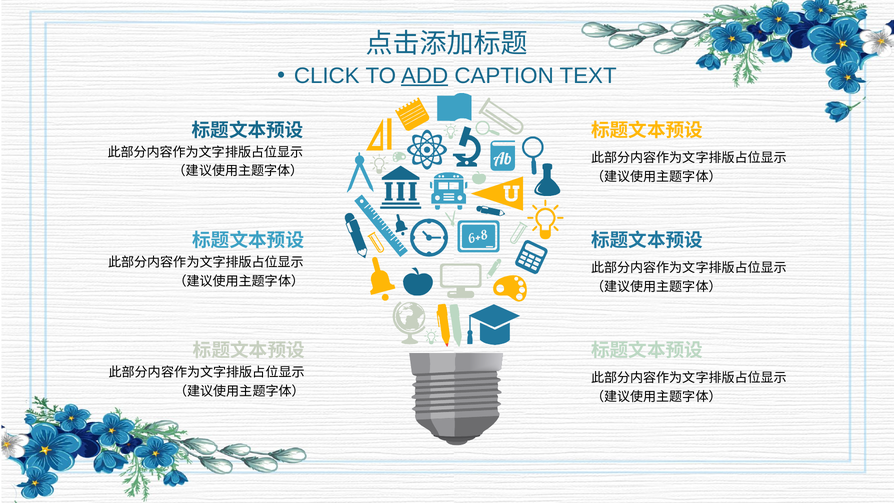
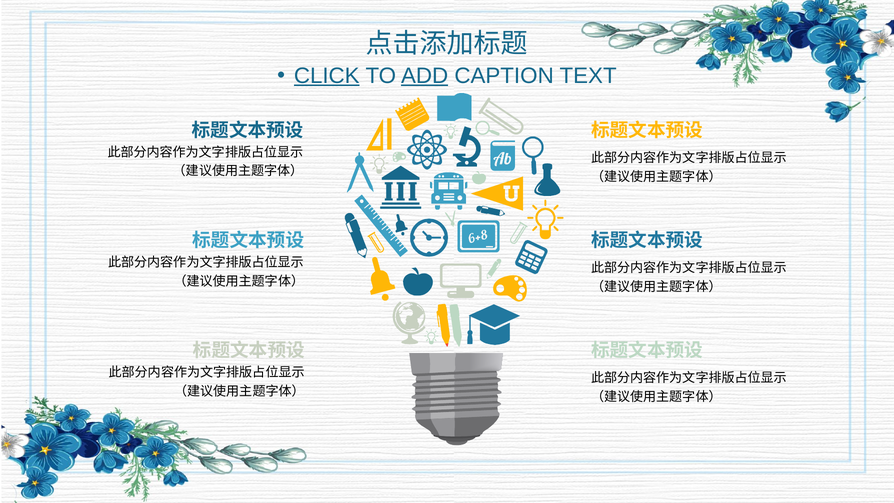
CLICK underline: none -> present
